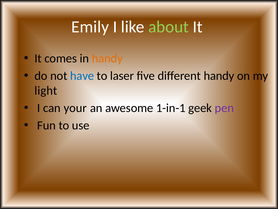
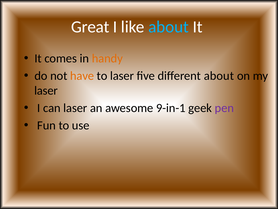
Emily: Emily -> Great
about at (169, 27) colour: light green -> light blue
have colour: blue -> orange
different handy: handy -> about
light at (46, 90): light -> laser
can your: your -> laser
1-in-1: 1-in-1 -> 9-in-1
